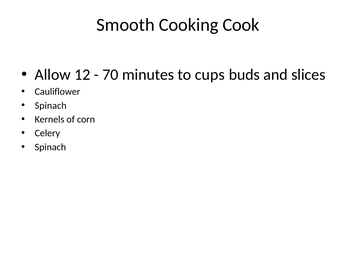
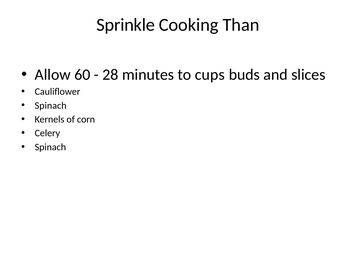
Smooth: Smooth -> Sprinkle
Cook: Cook -> Than
12: 12 -> 60
70: 70 -> 28
